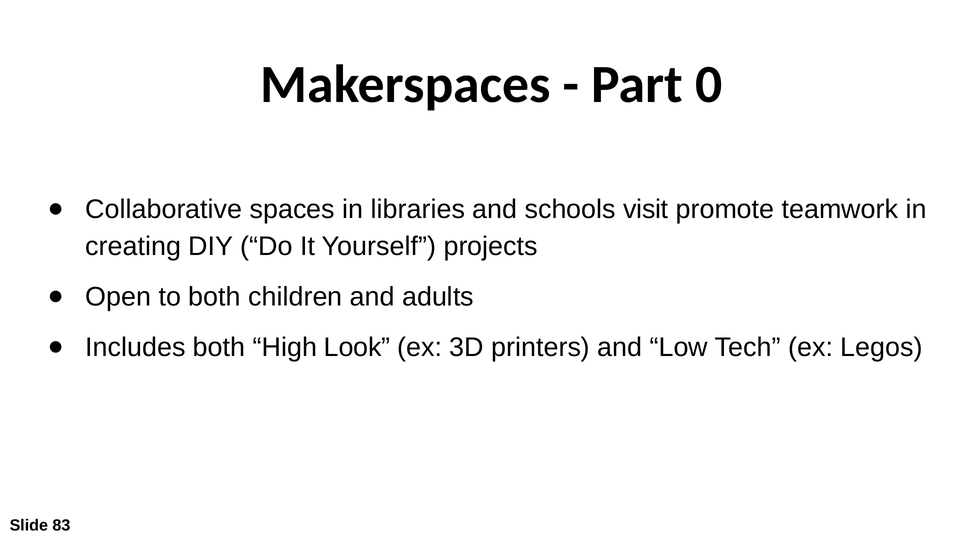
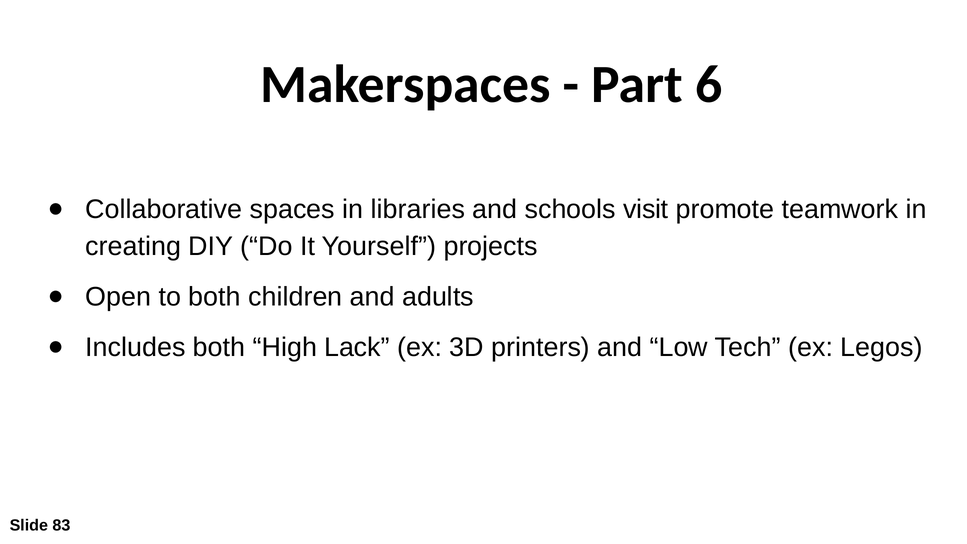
0: 0 -> 6
Look: Look -> Lack
